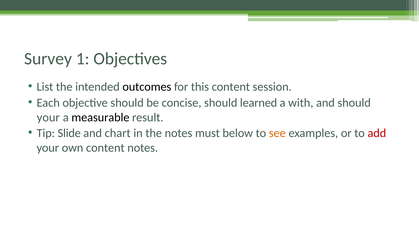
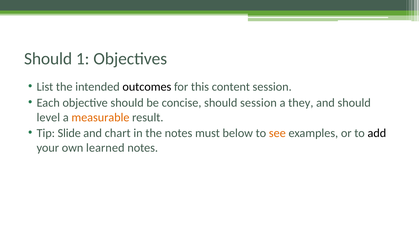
Survey at (48, 59): Survey -> Should
should learned: learned -> session
with: with -> they
your at (48, 118): your -> level
measurable colour: black -> orange
add colour: red -> black
own content: content -> learned
